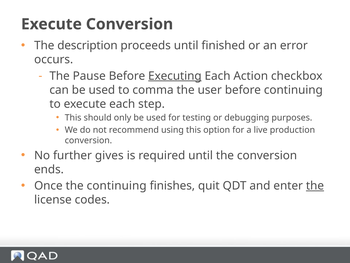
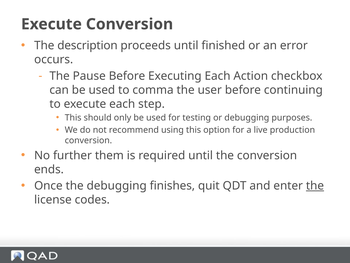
Executing underline: present -> none
gives: gives -> them
the continuing: continuing -> debugging
